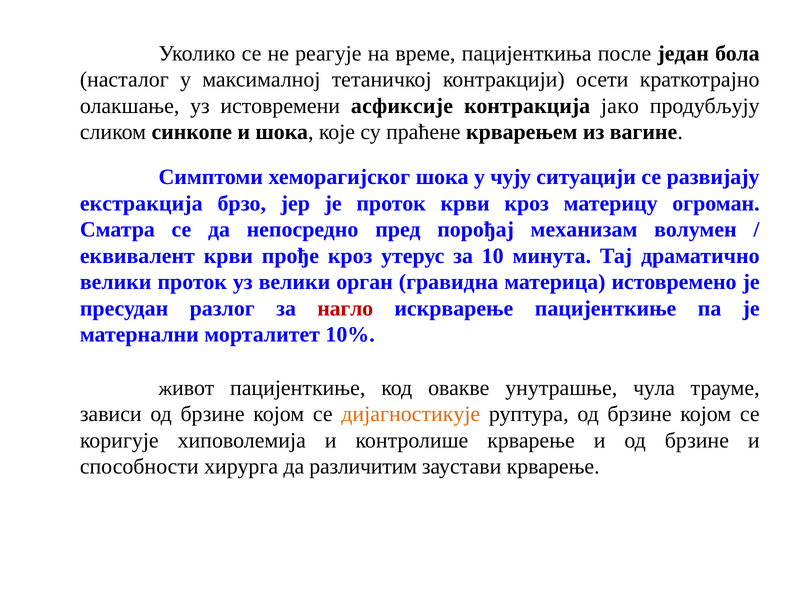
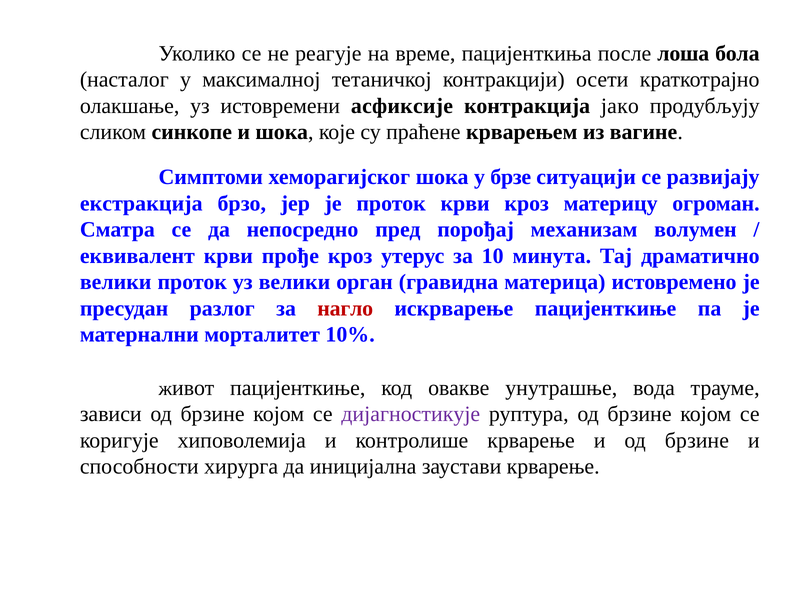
један: један -> лоша
чују: чују -> брзе
чула: чула -> вода
дијагностикује colour: orange -> purple
различитим: различитим -> иницијална
